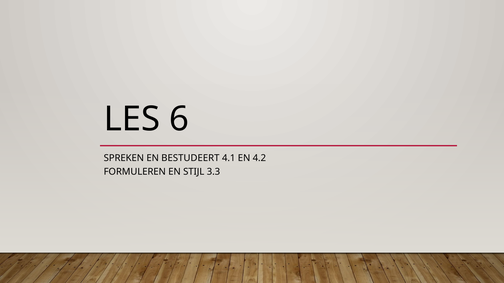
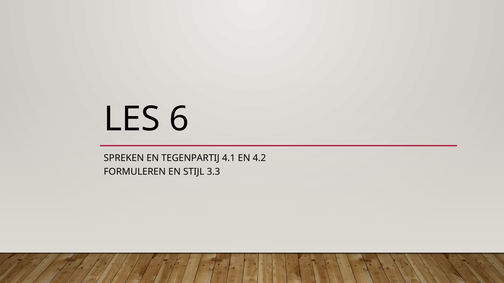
BESTUDEERT: BESTUDEERT -> TEGENPARTIJ
